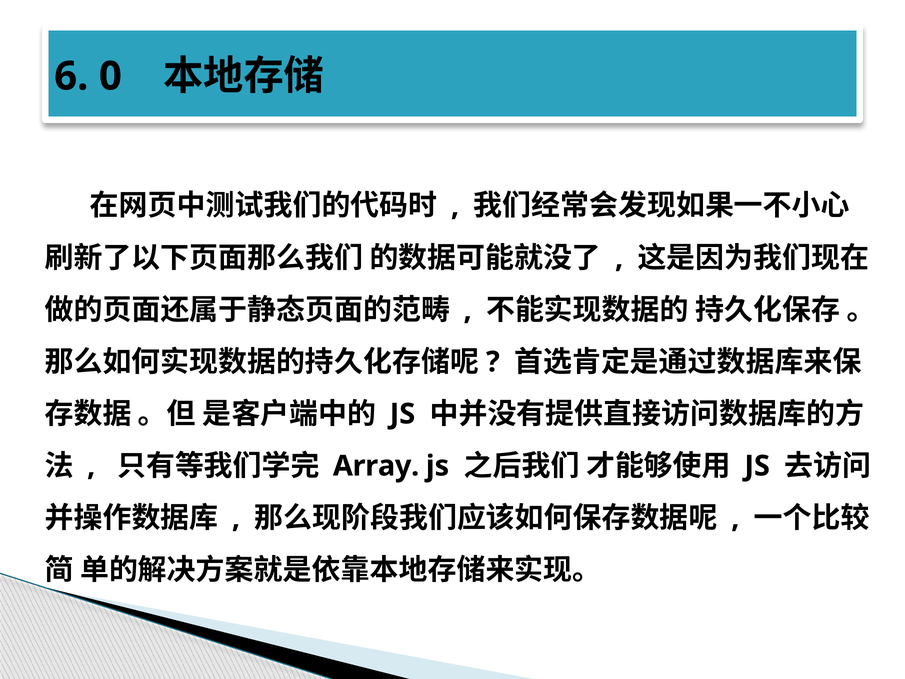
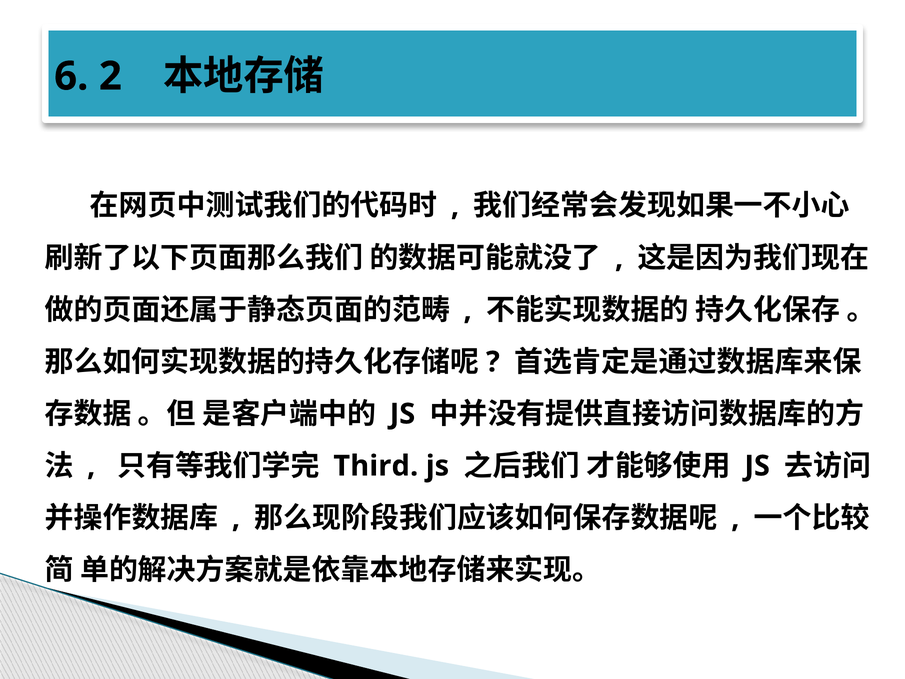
0: 0 -> 2
Array: Array -> Third
